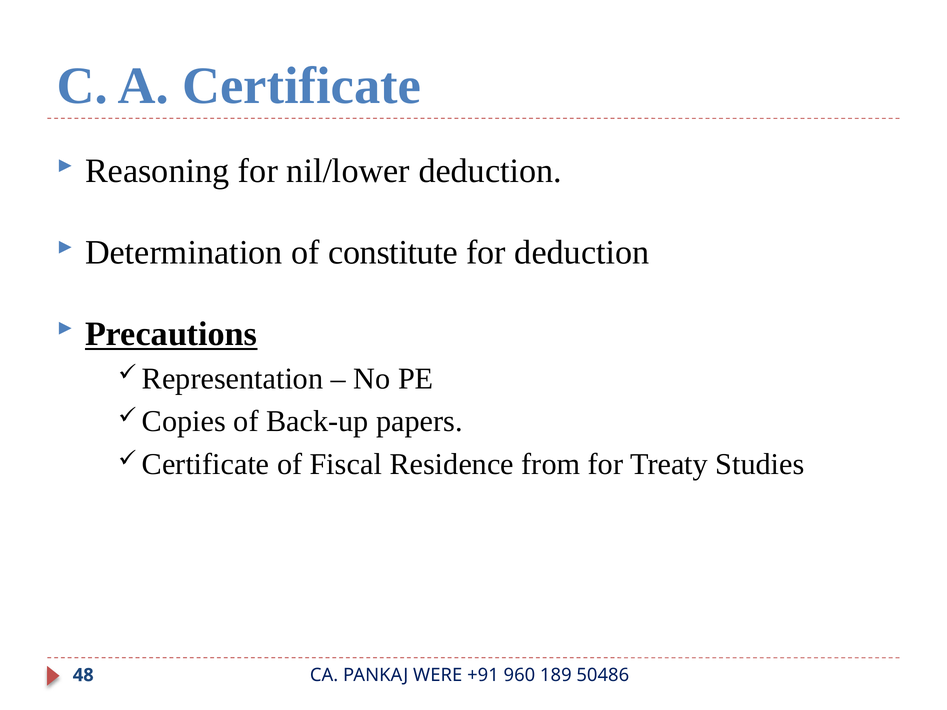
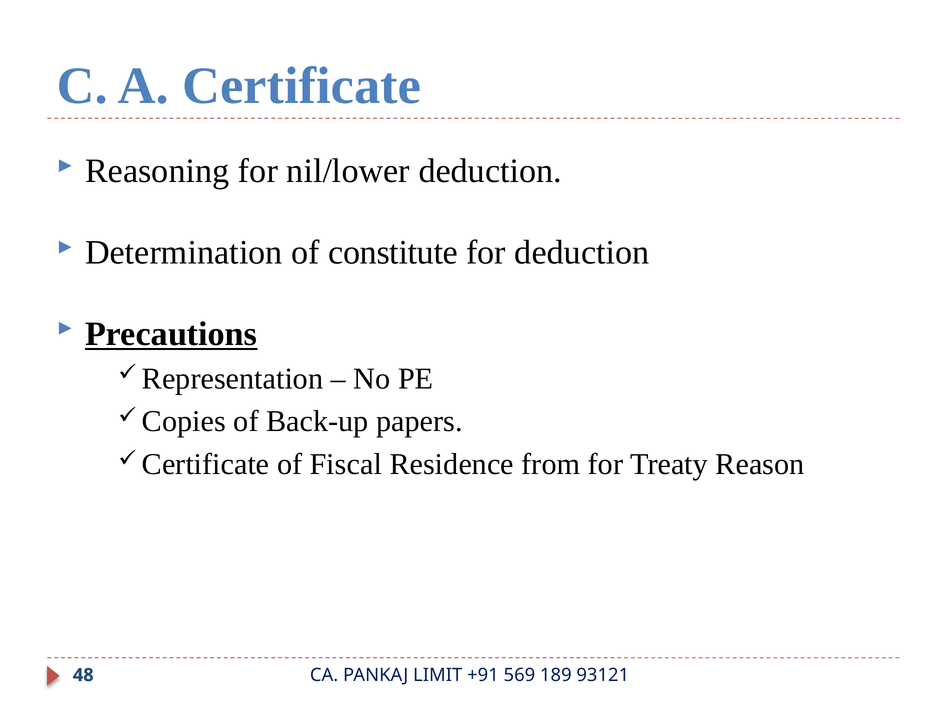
Studies: Studies -> Reason
WERE: WERE -> LIMIT
960: 960 -> 569
50486: 50486 -> 93121
